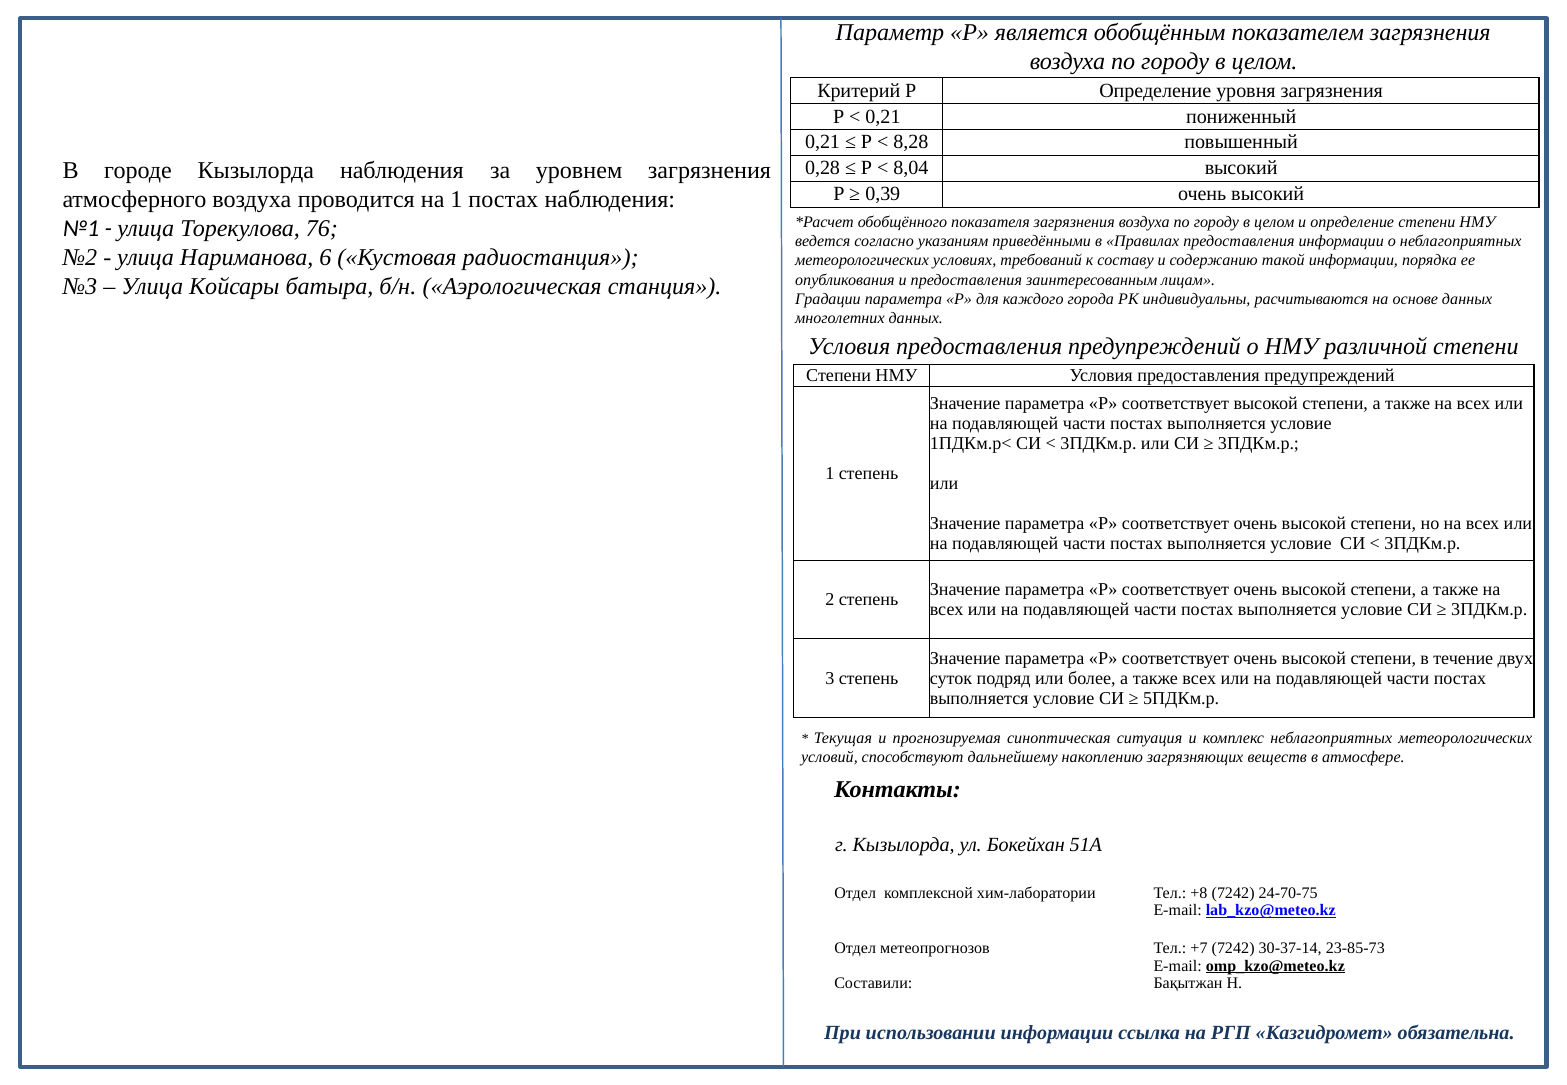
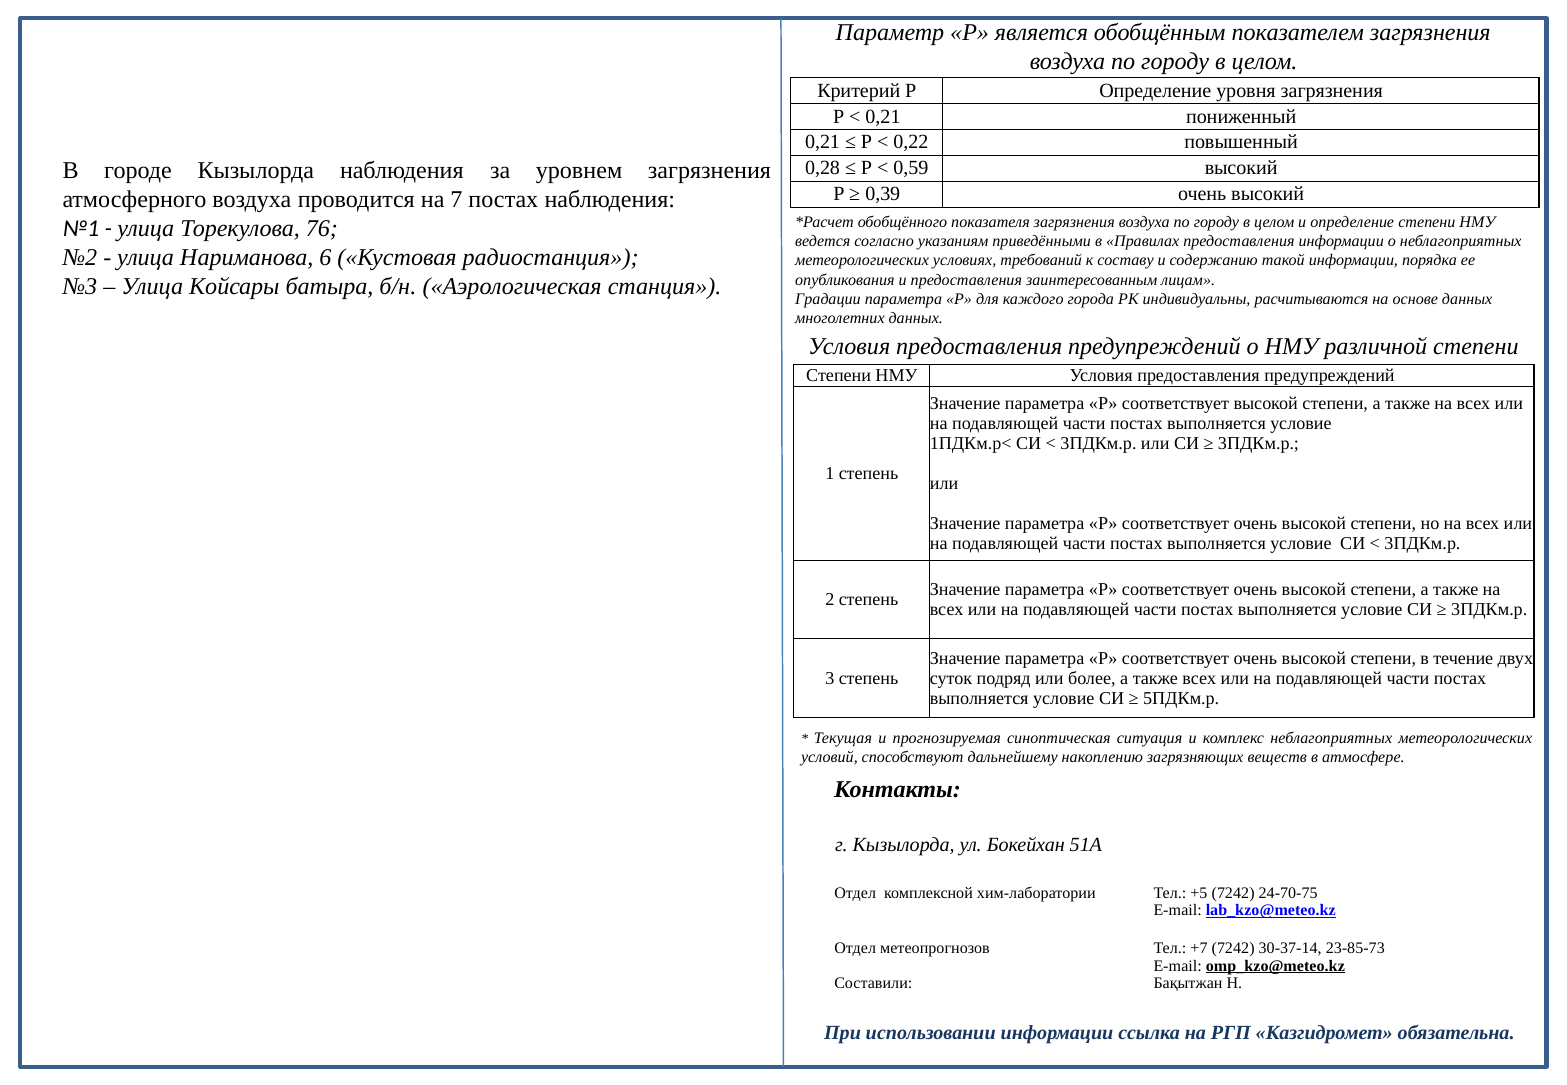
8,28: 8,28 -> 0,22
8,04: 8,04 -> 0,59
на 1: 1 -> 7
+8: +8 -> +5
